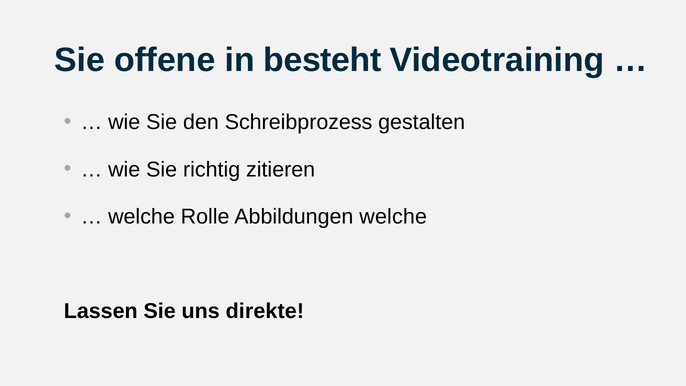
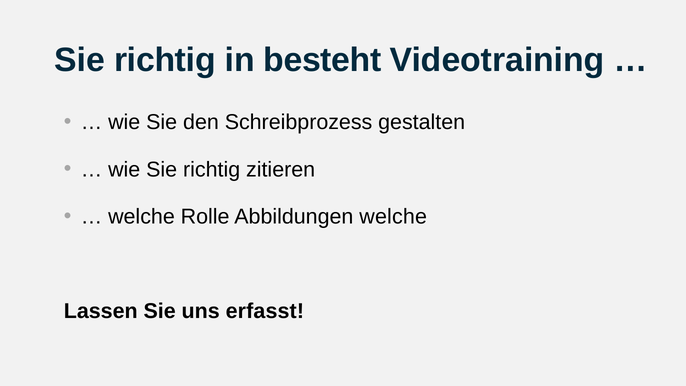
offene at (165, 60): offene -> richtig
direkte: direkte -> erfasst
